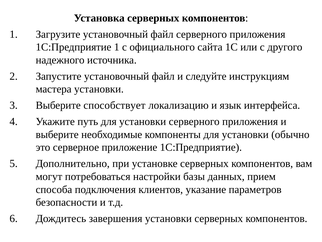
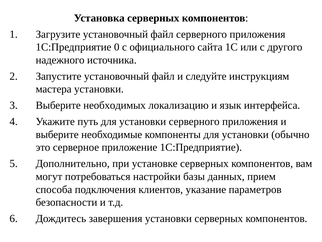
1С:Предприятие 1: 1 -> 0
способствует: способствует -> необходимых
